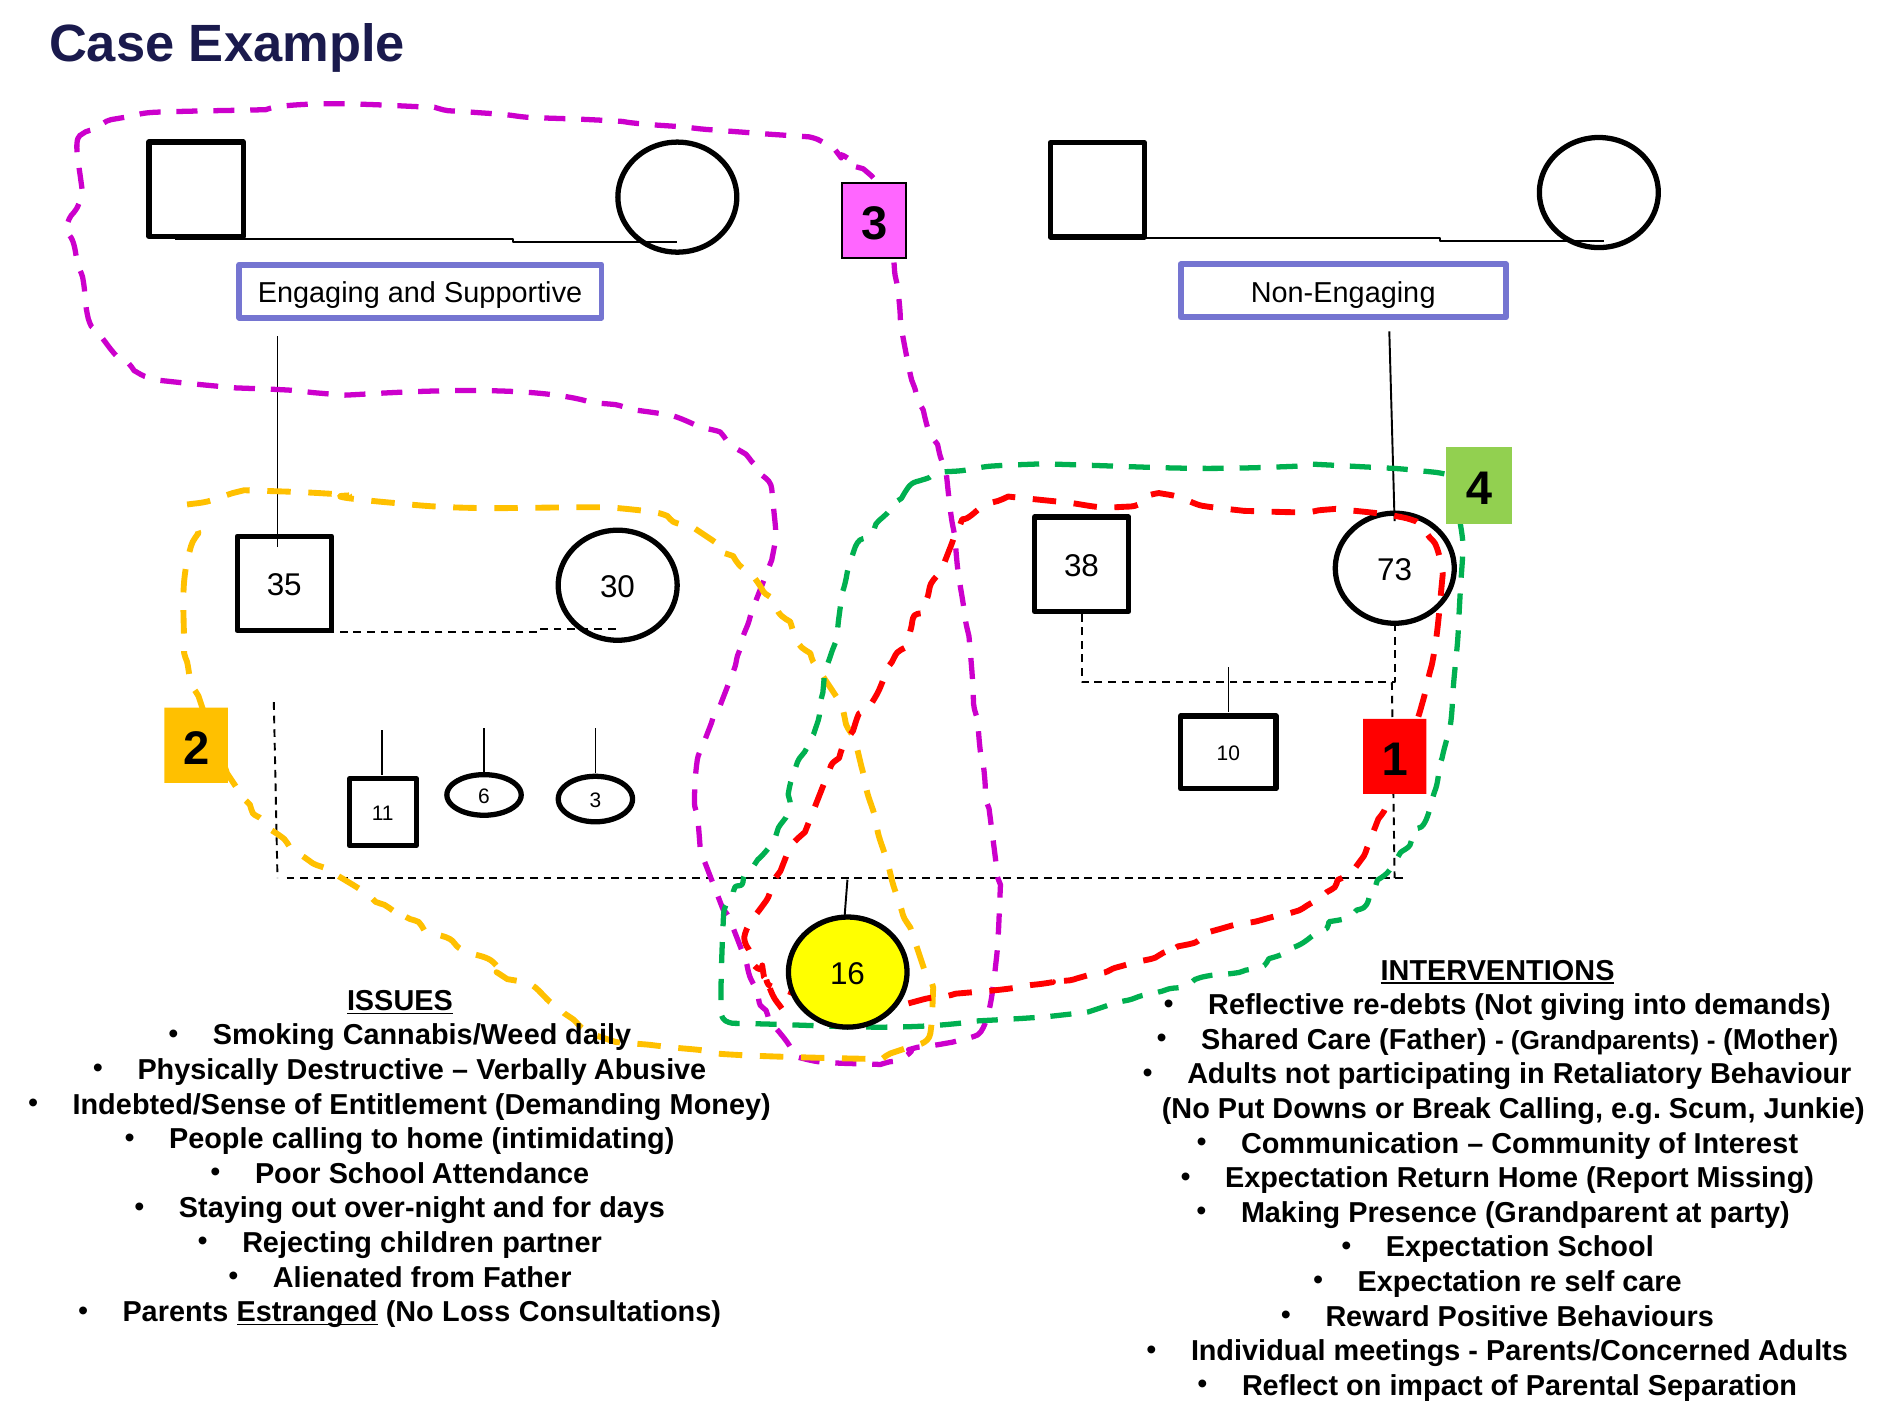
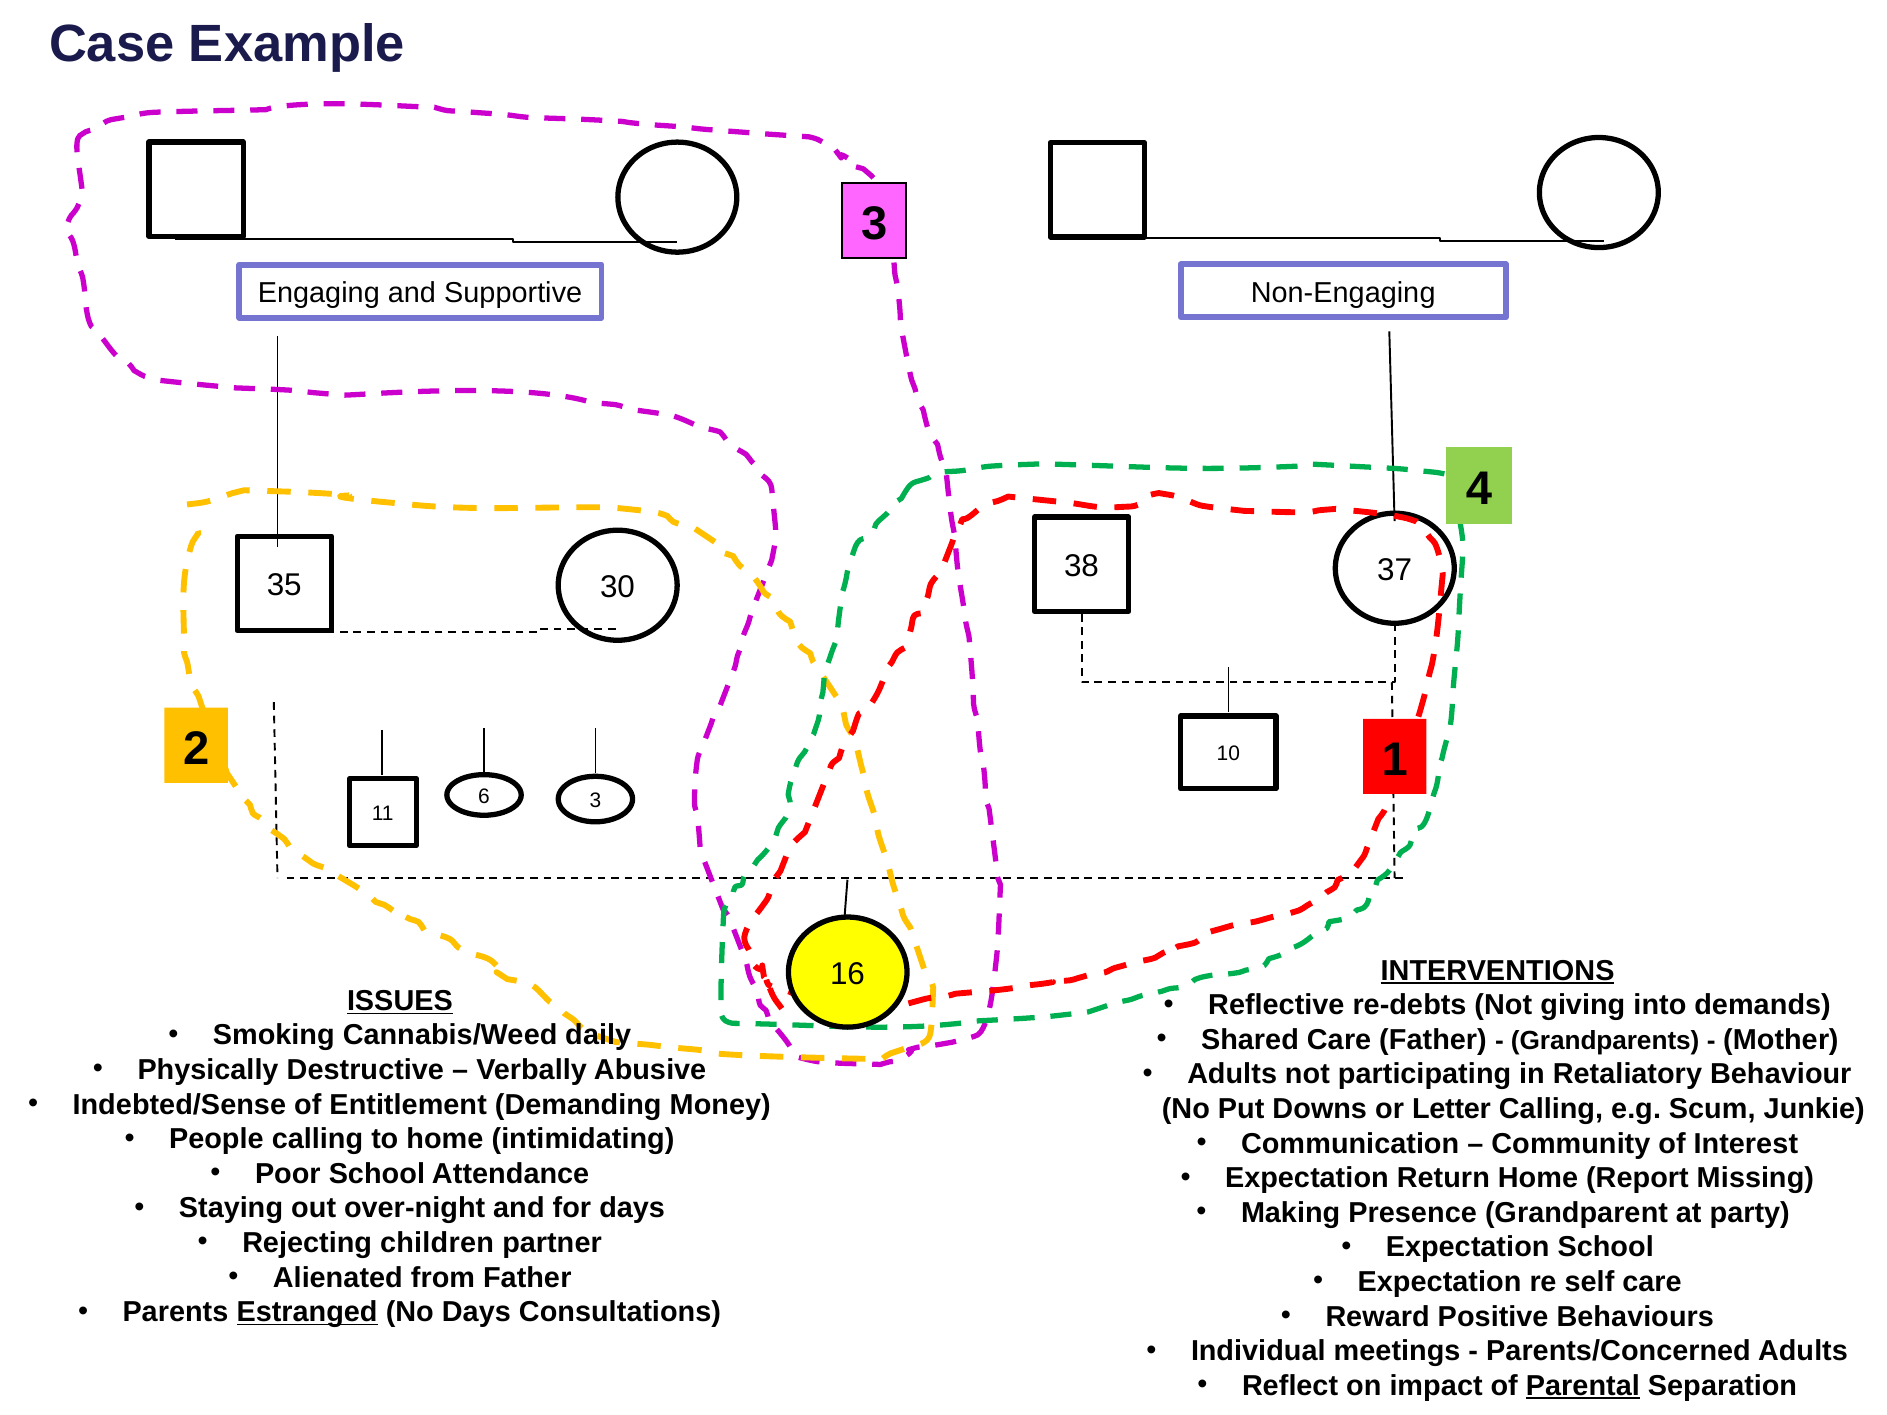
73: 73 -> 37
Break: Break -> Letter
No Loss: Loss -> Days
Parental underline: none -> present
